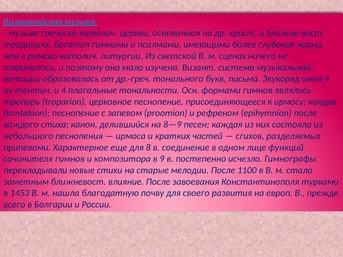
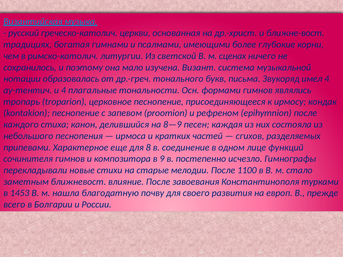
музыке: музыке -> русский
